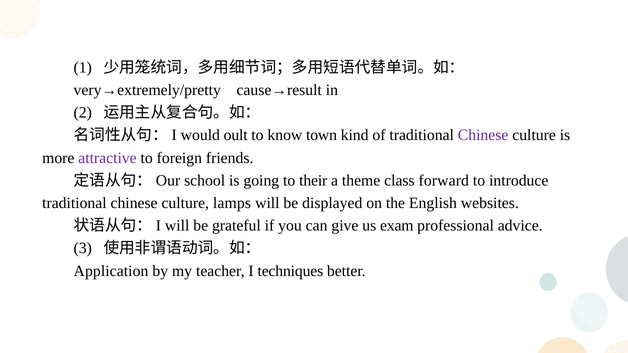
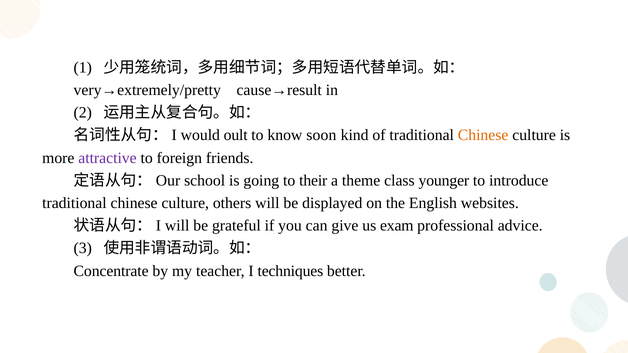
town: town -> soon
Chinese at (483, 135) colour: purple -> orange
forward: forward -> younger
lamps: lamps -> others
Application: Application -> Concentrate
